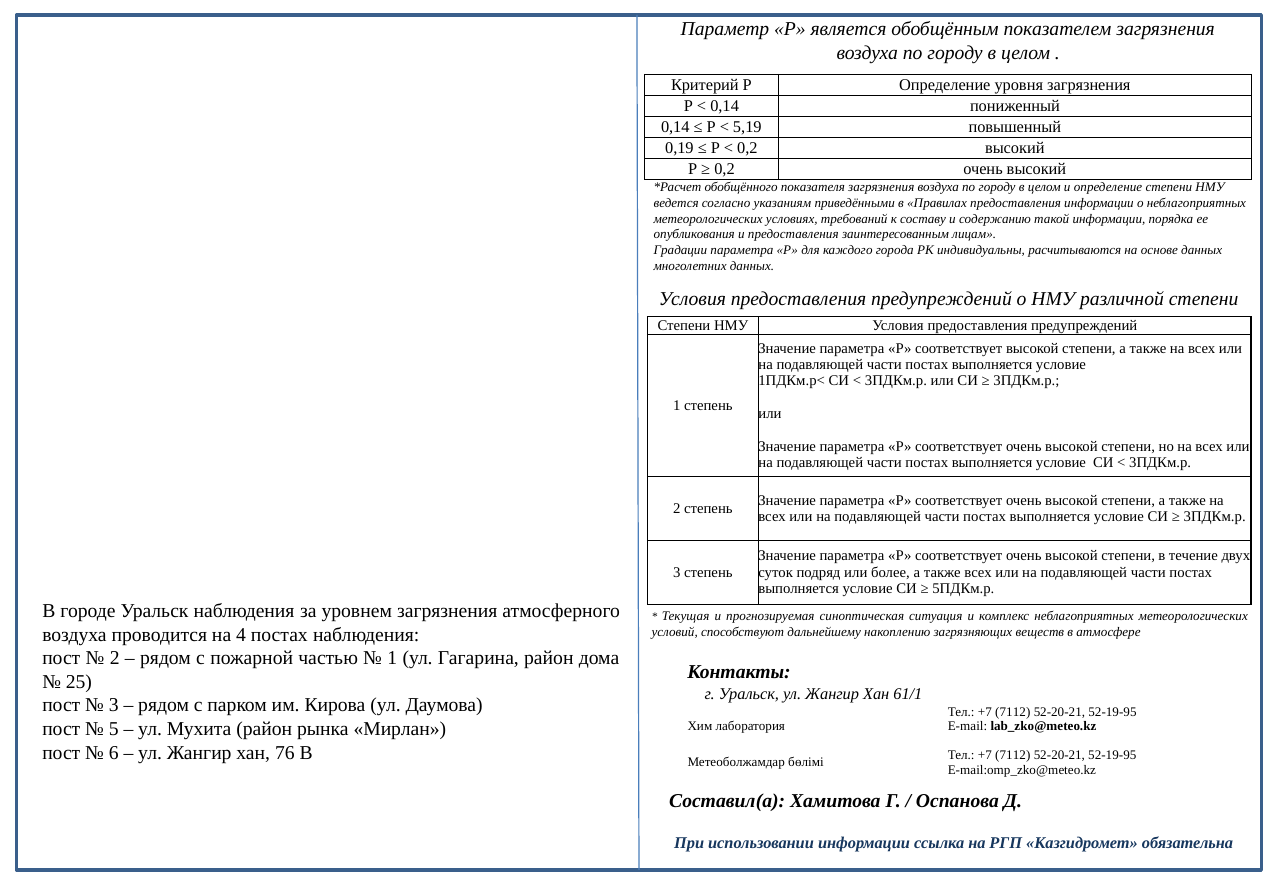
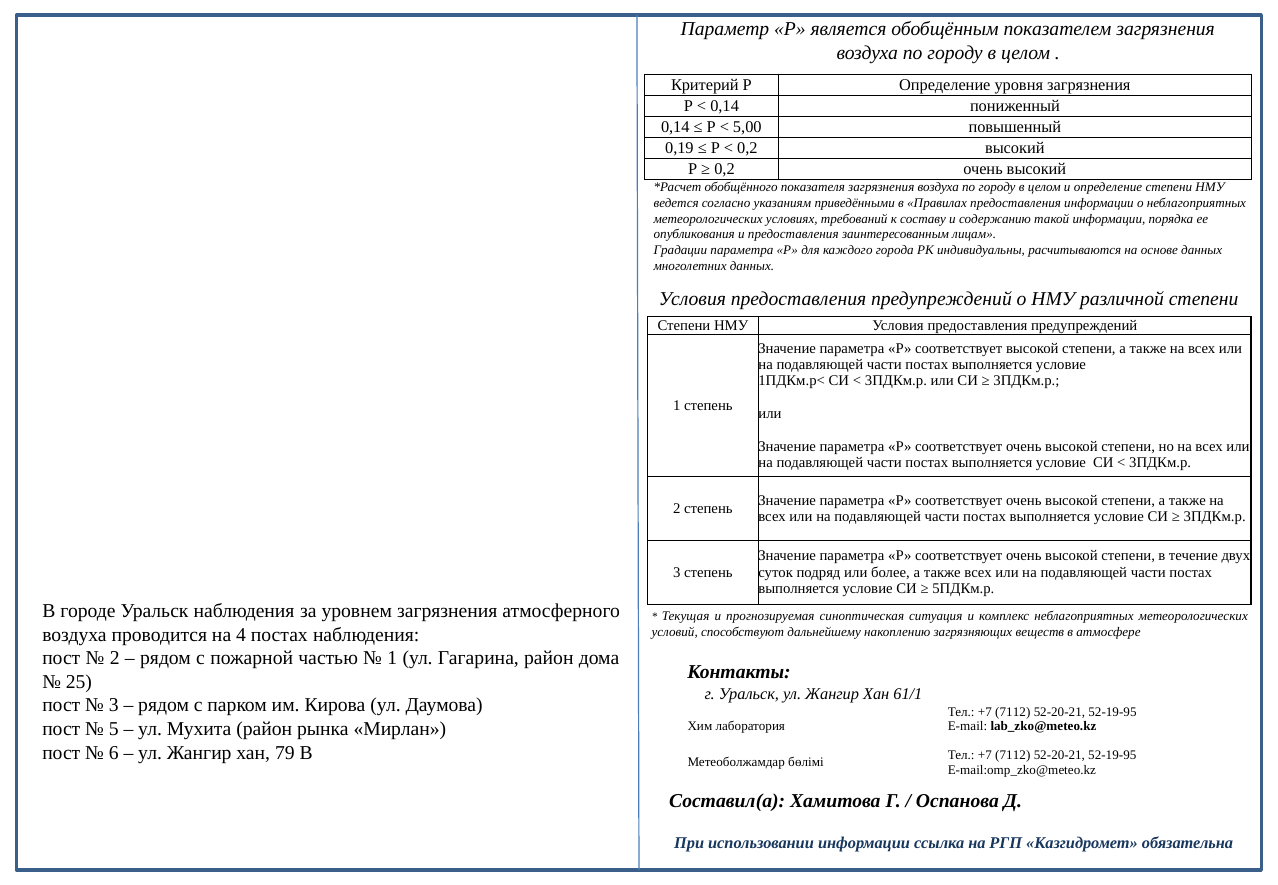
5,19: 5,19 -> 5,00
76: 76 -> 79
